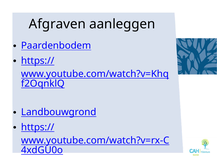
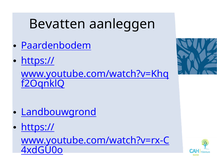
Afgraven: Afgraven -> Bevatten
